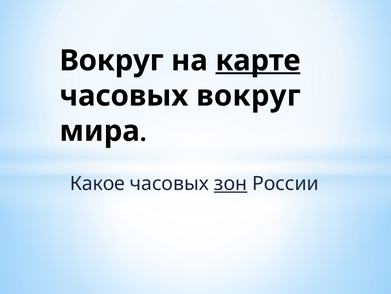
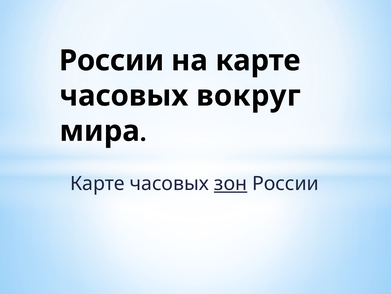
Вокруг at (112, 60): Вокруг -> России
карте at (258, 60) underline: present -> none
Какое at (97, 183): Какое -> Карте
